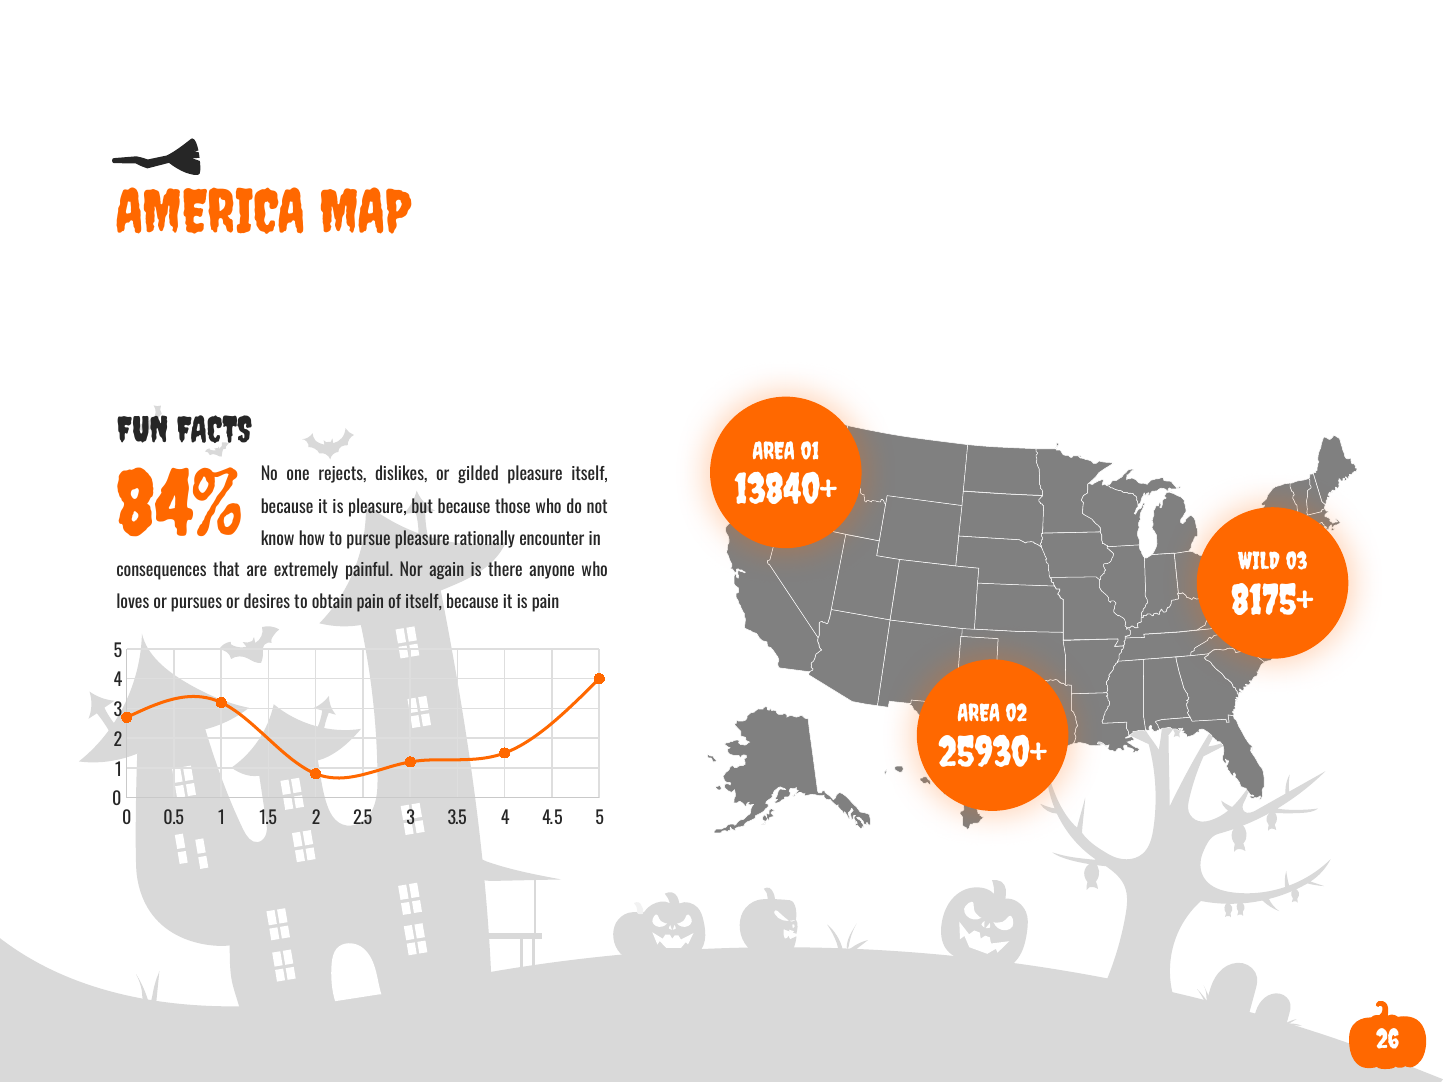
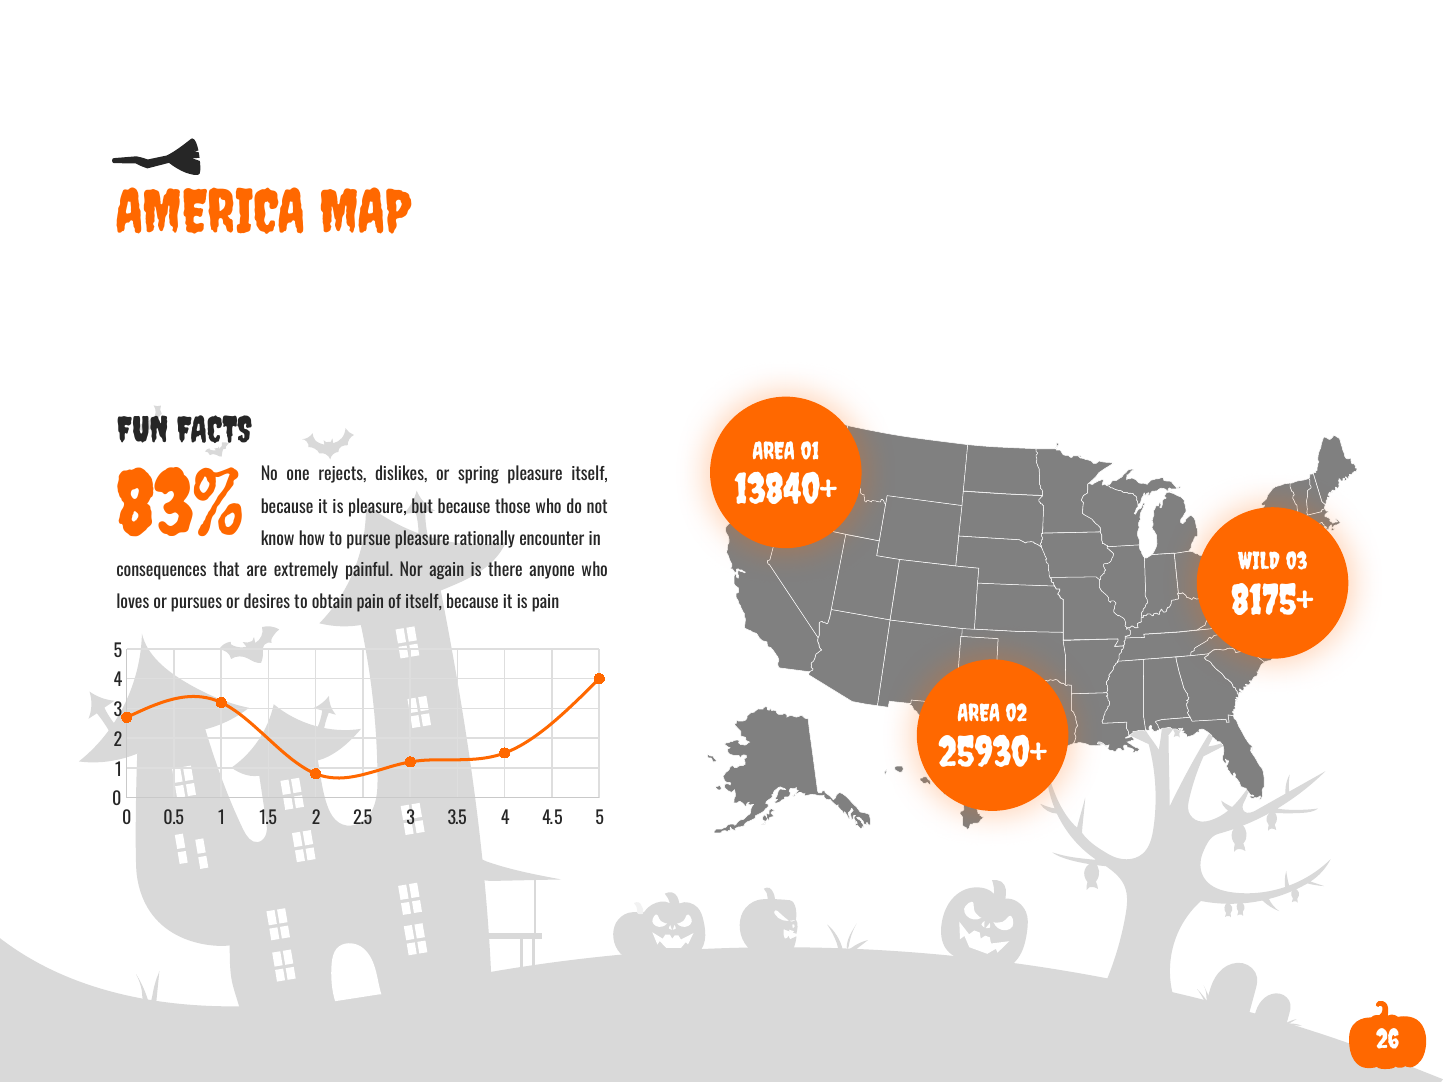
84%: 84% -> 83%
gilded: gilded -> spring
